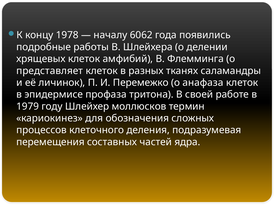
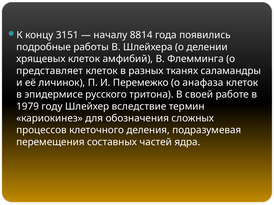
1978: 1978 -> 3151
6062: 6062 -> 8814
профаза: профаза -> русского
моллюсков: моллюсков -> вследствие
